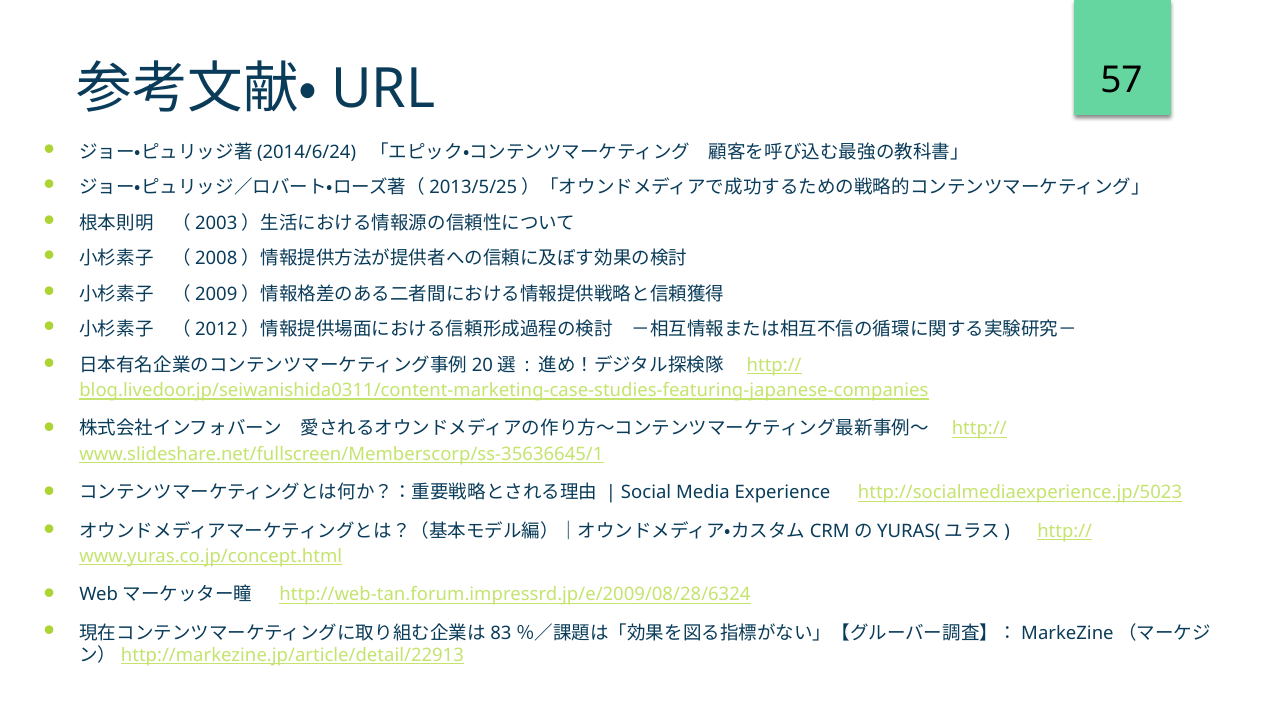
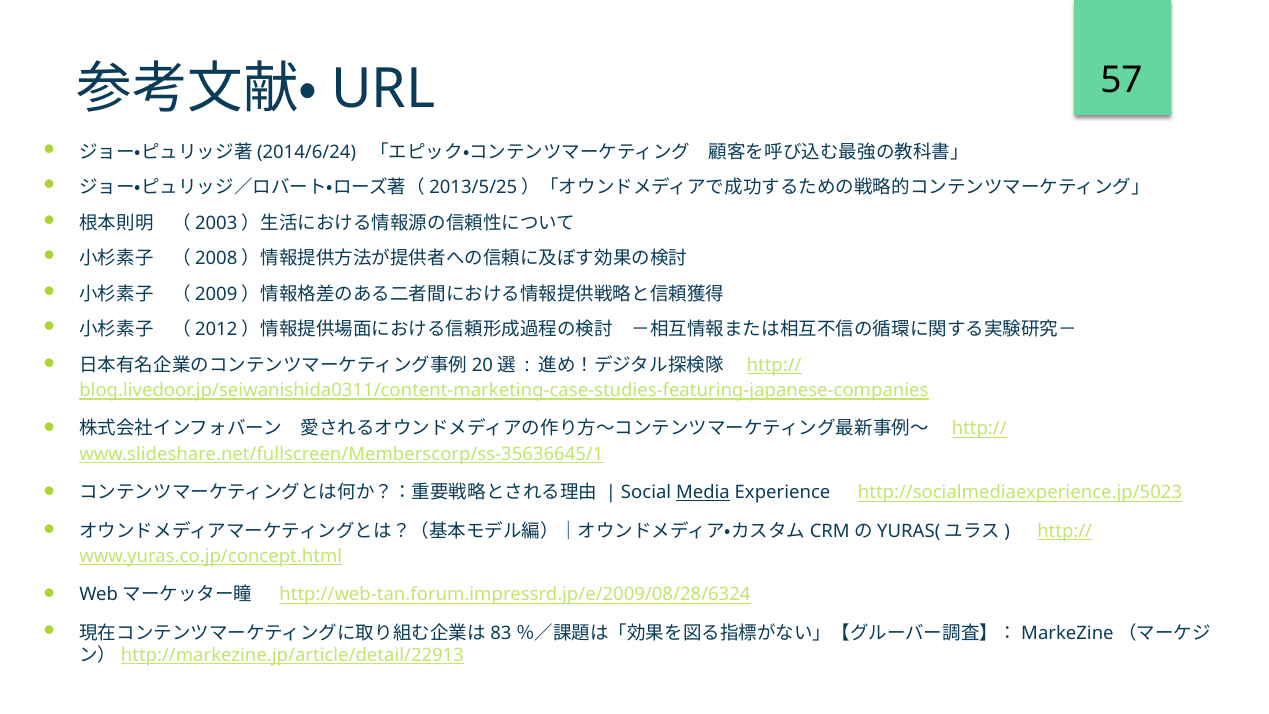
Media underline: none -> present
